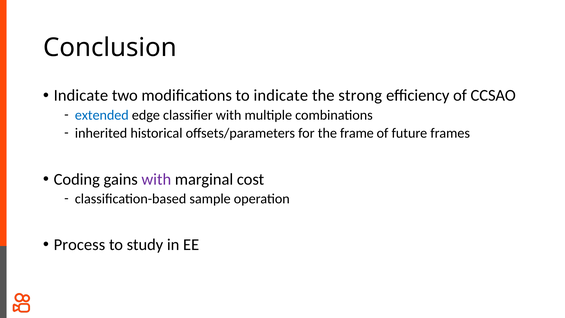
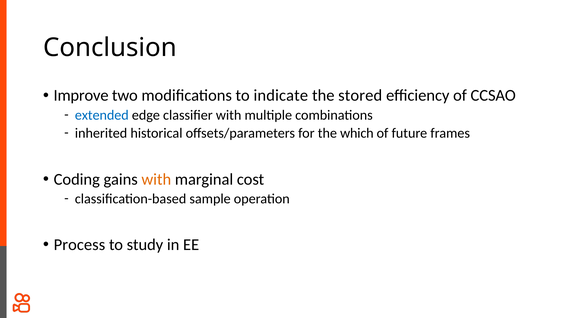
Indicate at (81, 95): Indicate -> Improve
strong: strong -> stored
frame: frame -> which
with at (156, 179) colour: purple -> orange
